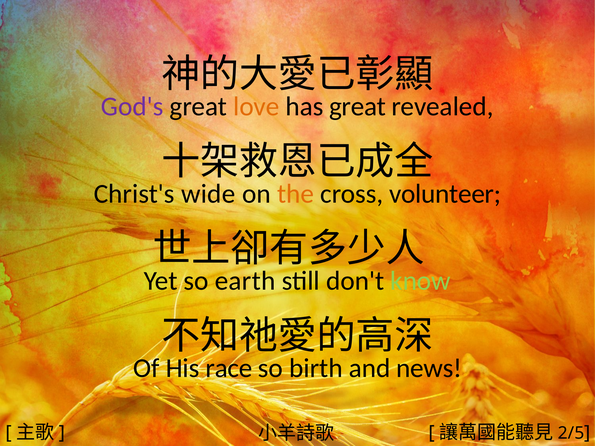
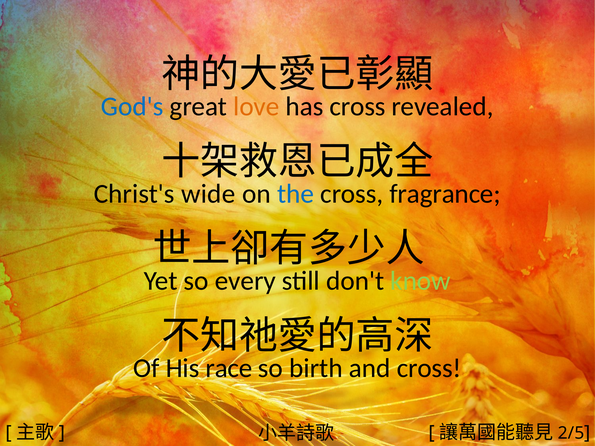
God's colour: purple -> blue
has great: great -> cross
the colour: orange -> blue
volunteer: volunteer -> fragrance
earth: earth -> every
and news: news -> cross
